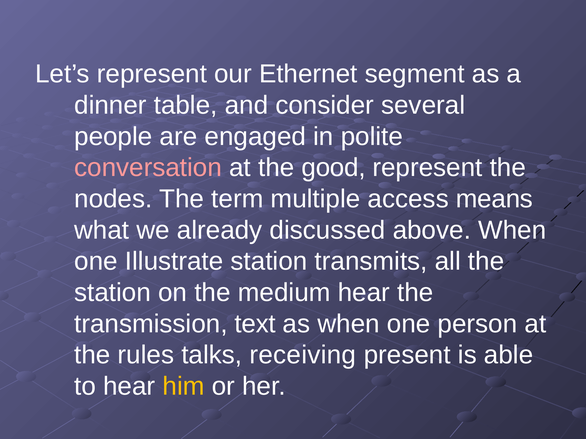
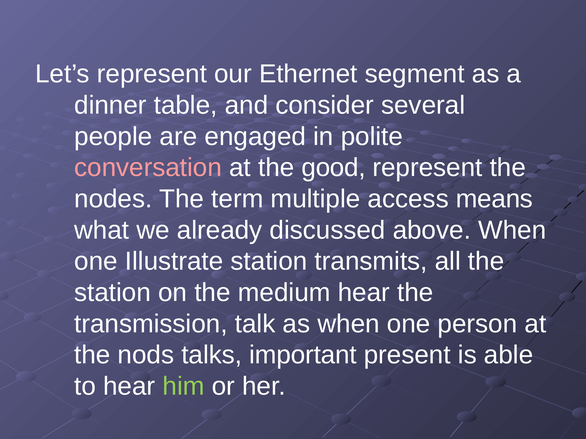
text: text -> talk
rules: rules -> nods
receiving: receiving -> important
him colour: yellow -> light green
